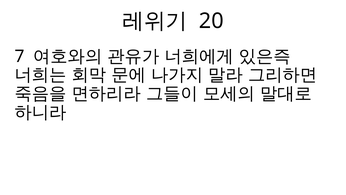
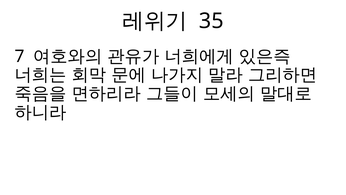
20: 20 -> 35
